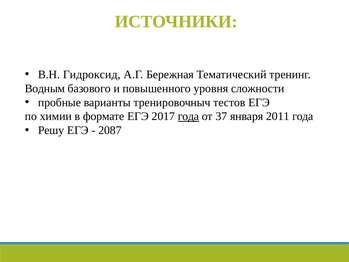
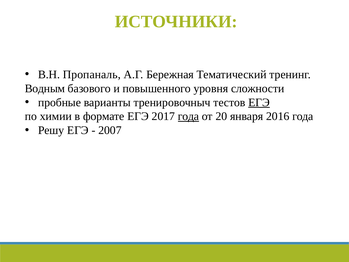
Гидроксид: Гидроксид -> Пропаналь
ЕГЭ at (259, 102) underline: none -> present
37: 37 -> 20
2011: 2011 -> 2016
2087: 2087 -> 2007
